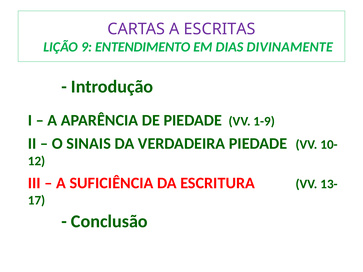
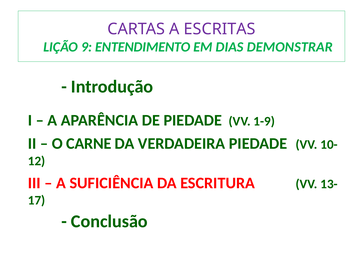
DIVINAMENTE: DIVINAMENTE -> DEMONSTRAR
SINAIS: SINAIS -> CARNE
